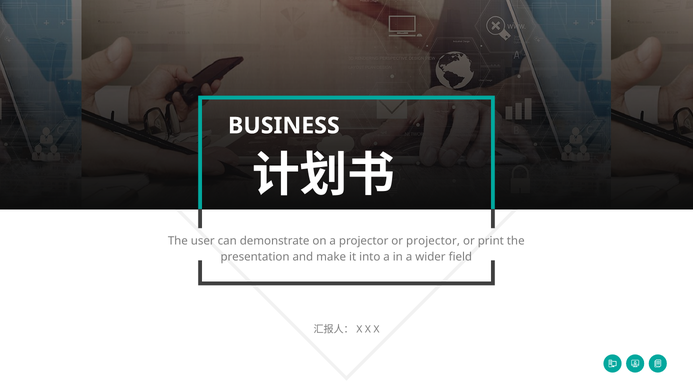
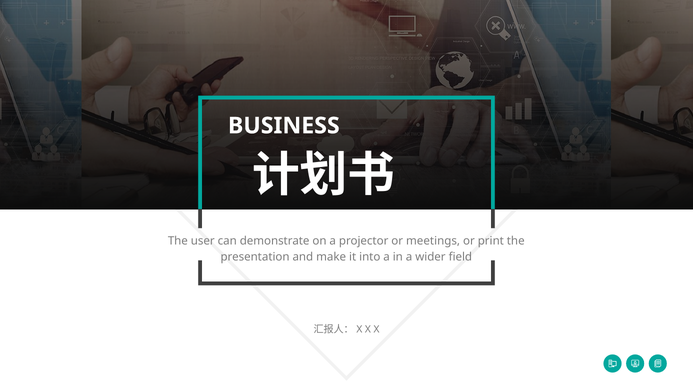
or projector: projector -> meetings
